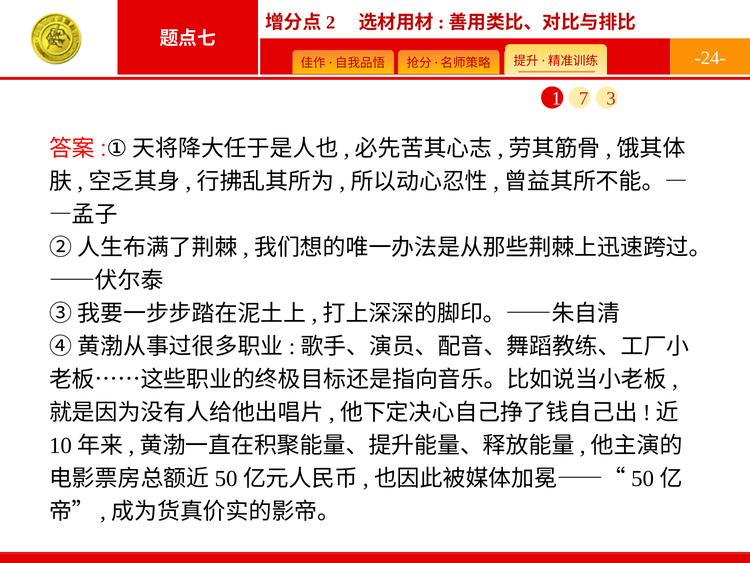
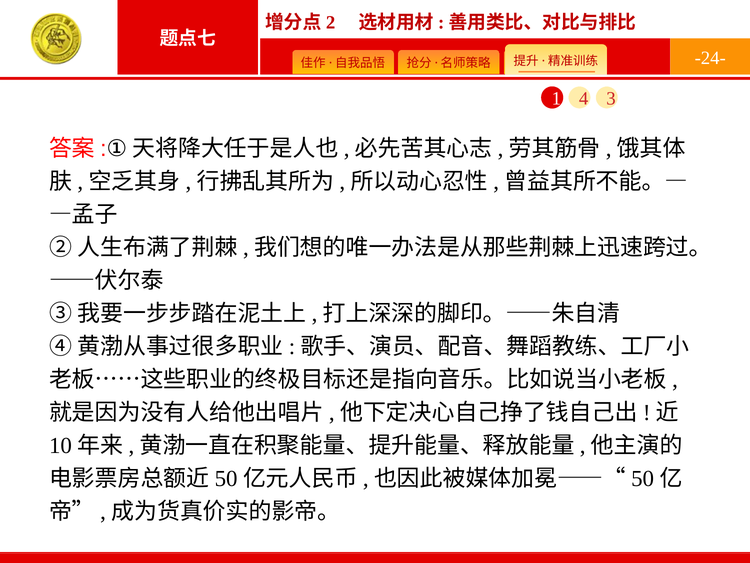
7: 7 -> 4
